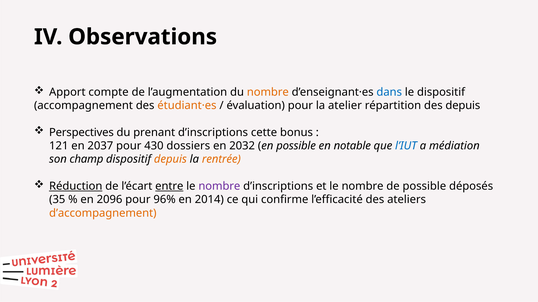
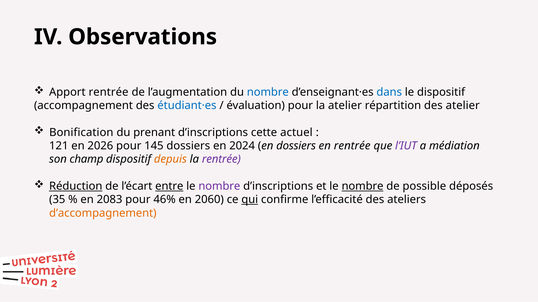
Apport compte: compte -> rentrée
nombre at (268, 92) colour: orange -> blue
étudiant·es colour: orange -> blue
des depuis: depuis -> atelier
Perspectives: Perspectives -> Bonification
bonus: bonus -> actuel
2037: 2037 -> 2026
430: 430 -> 145
2032: 2032 -> 2024
en possible: possible -> dossiers
en notable: notable -> rentrée
l’IUT colour: blue -> purple
rentrée at (221, 160) colour: orange -> purple
nombre at (363, 187) underline: none -> present
2096: 2096 -> 2083
96%: 96% -> 46%
2014: 2014 -> 2060
qui underline: none -> present
